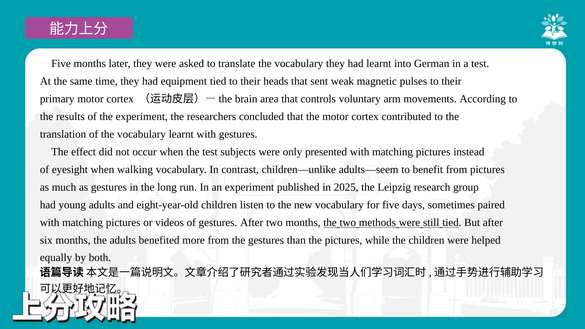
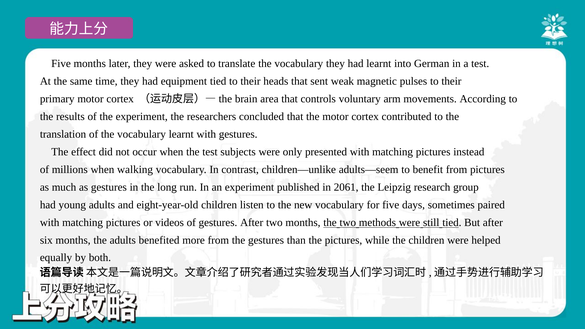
eyesight: eyesight -> millions
2025: 2025 -> 2061
